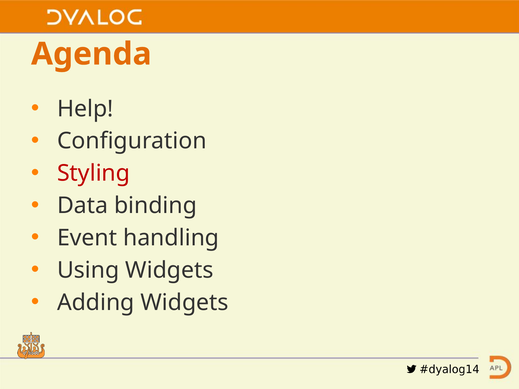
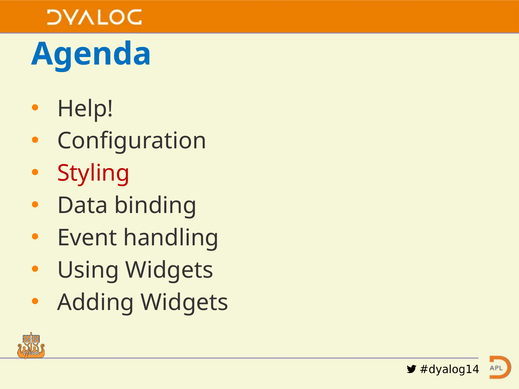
Agenda colour: orange -> blue
